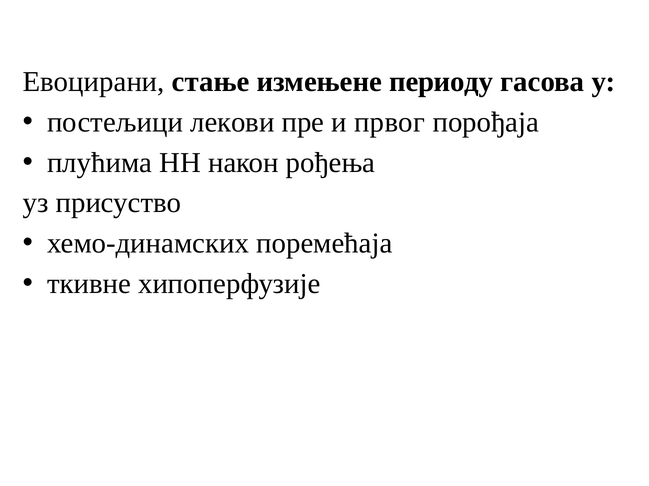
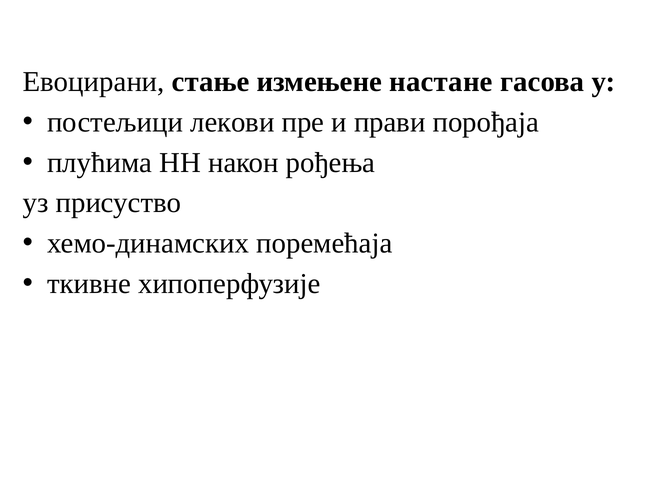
периоду: периоду -> настане
првог: првог -> прави
